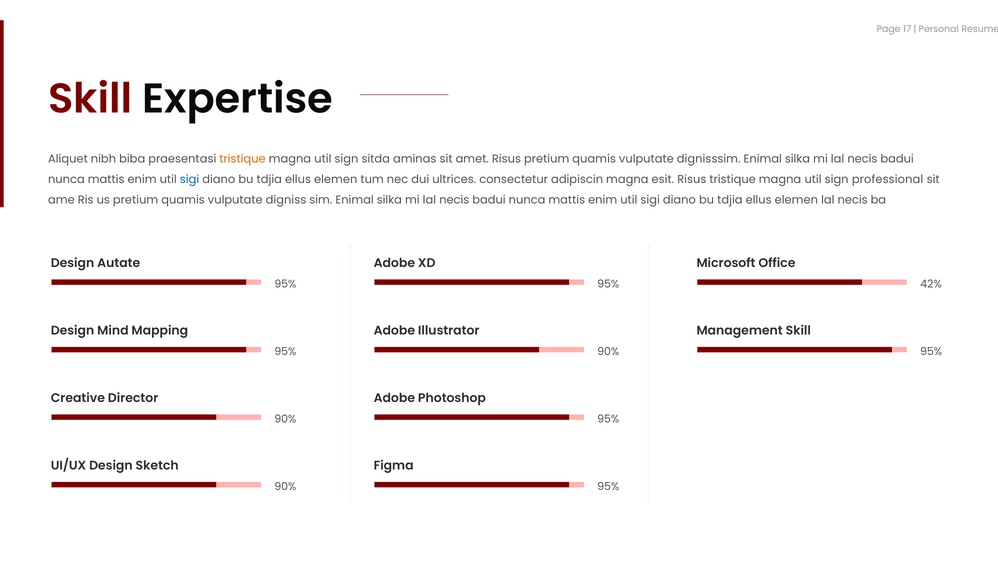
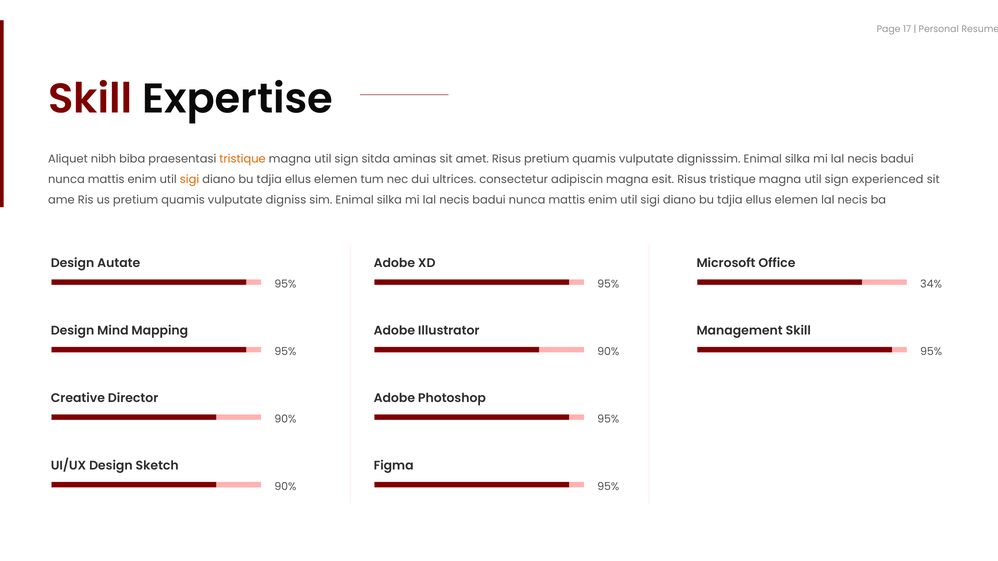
sigi at (190, 180) colour: blue -> orange
professional: professional -> experienced
42%: 42% -> 34%
